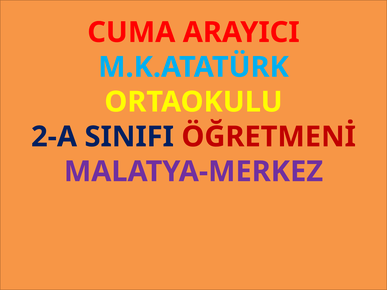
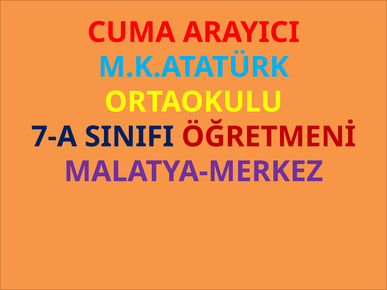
2-A: 2-A -> 7-A
